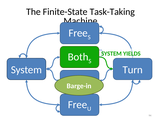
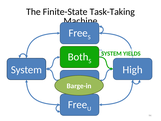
Turn: Turn -> High
